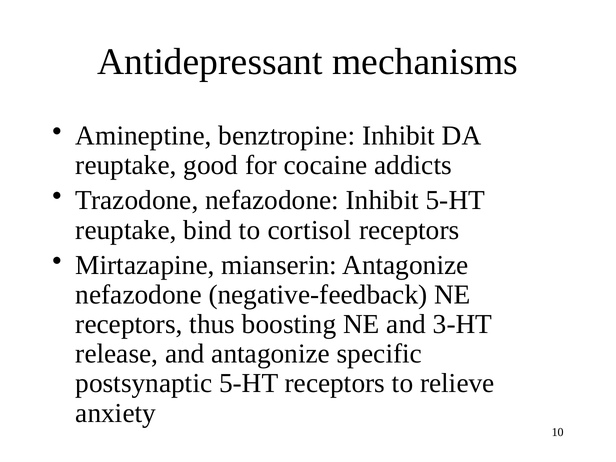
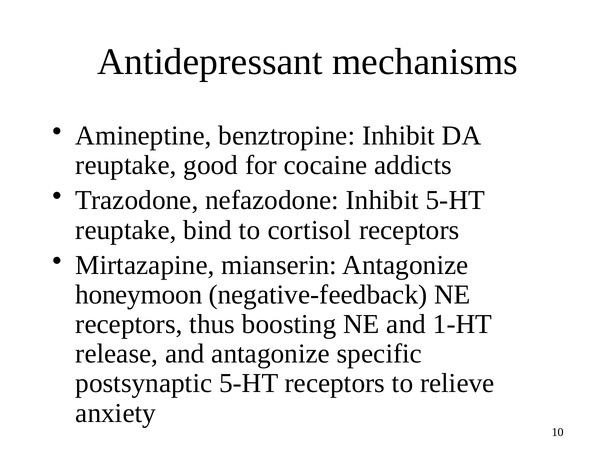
nefazodone at (139, 295): nefazodone -> honeymoon
3-HT: 3-HT -> 1-HT
